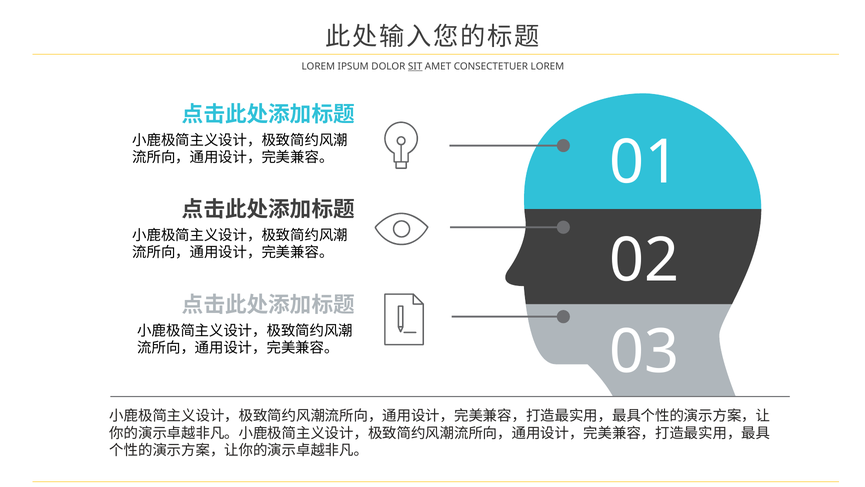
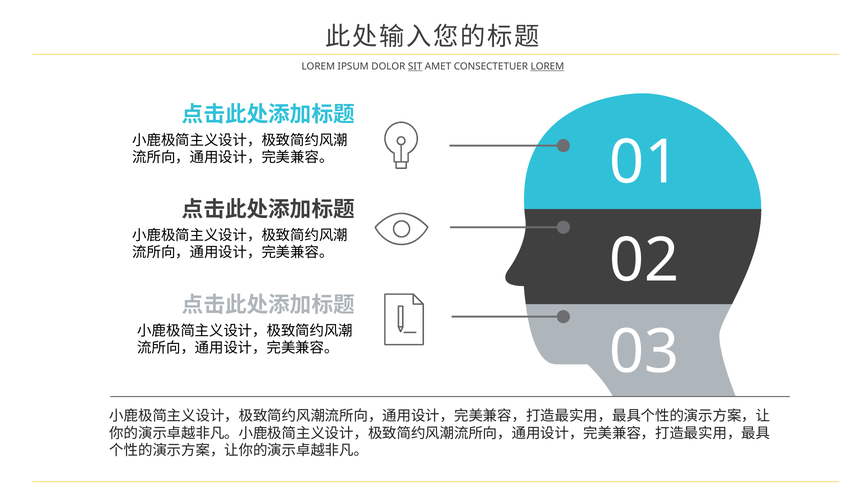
LOREM at (547, 66) underline: none -> present
